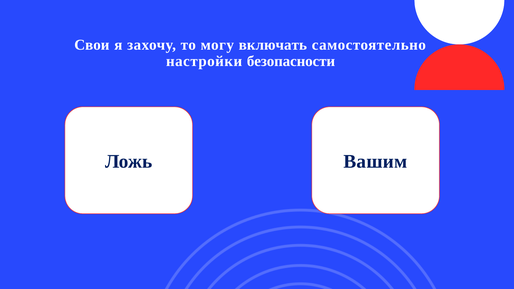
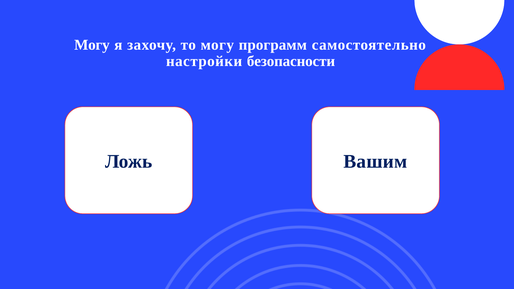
Свои at (92, 45): Свои -> Могу
включать: включать -> программ
